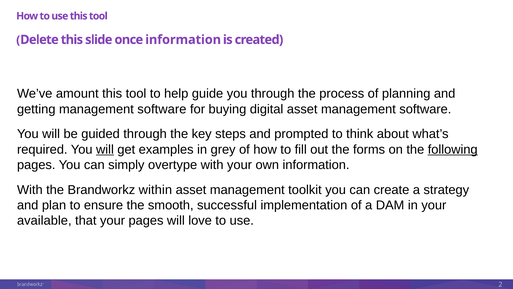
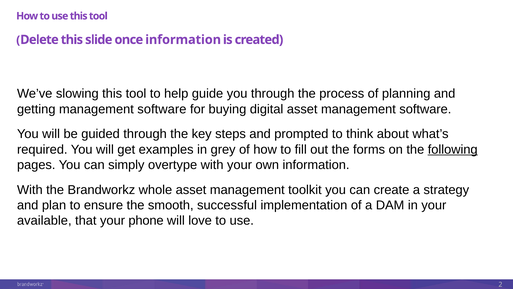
amount: amount -> slowing
will at (105, 149) underline: present -> none
within: within -> whole
your pages: pages -> phone
